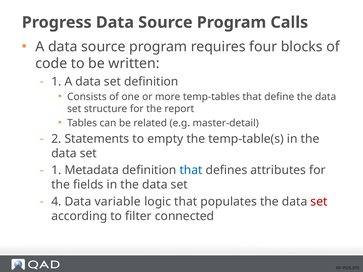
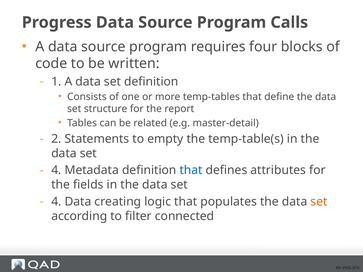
1 at (56, 170): 1 -> 4
variable: variable -> creating
set at (319, 202) colour: red -> orange
